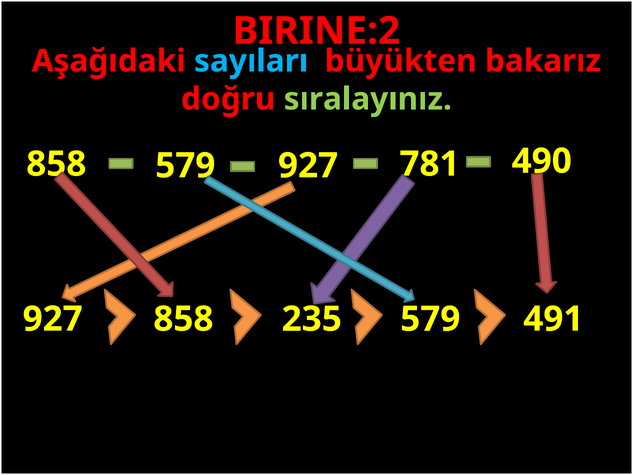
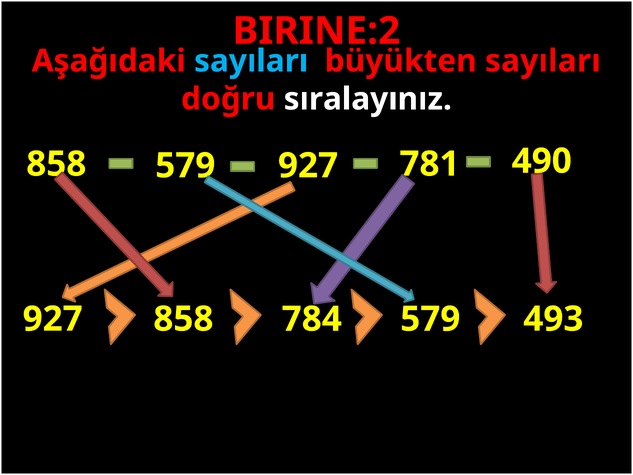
büyükten bakarız: bakarız -> sayıları
sıralayınız colour: light green -> white
235: 235 -> 784
491: 491 -> 493
